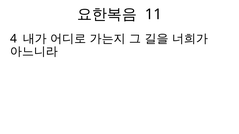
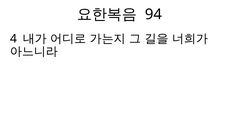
11: 11 -> 94
